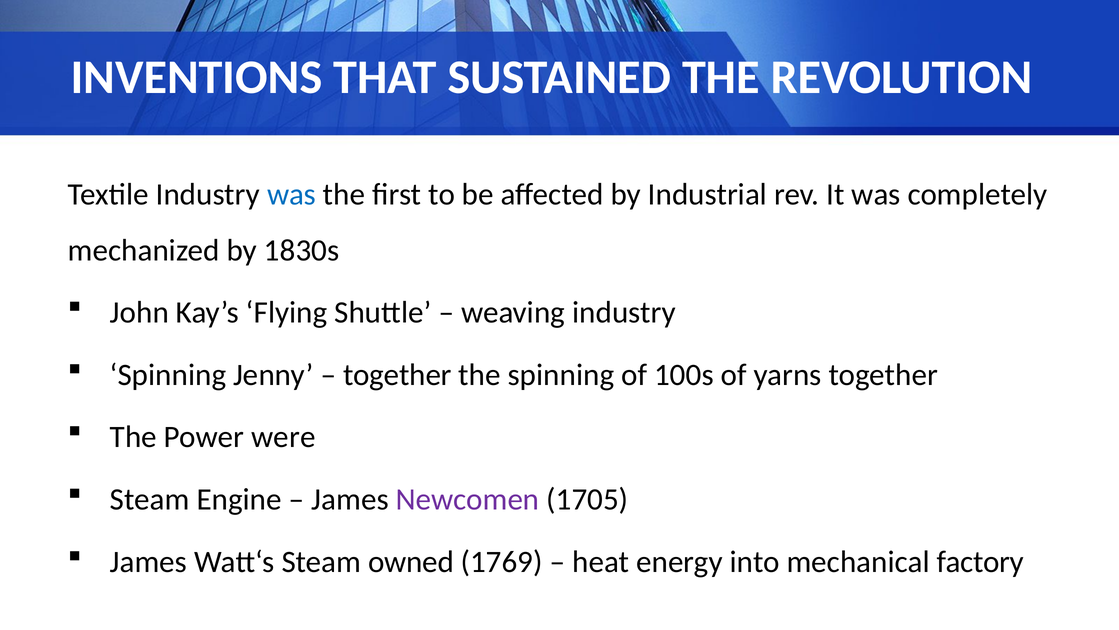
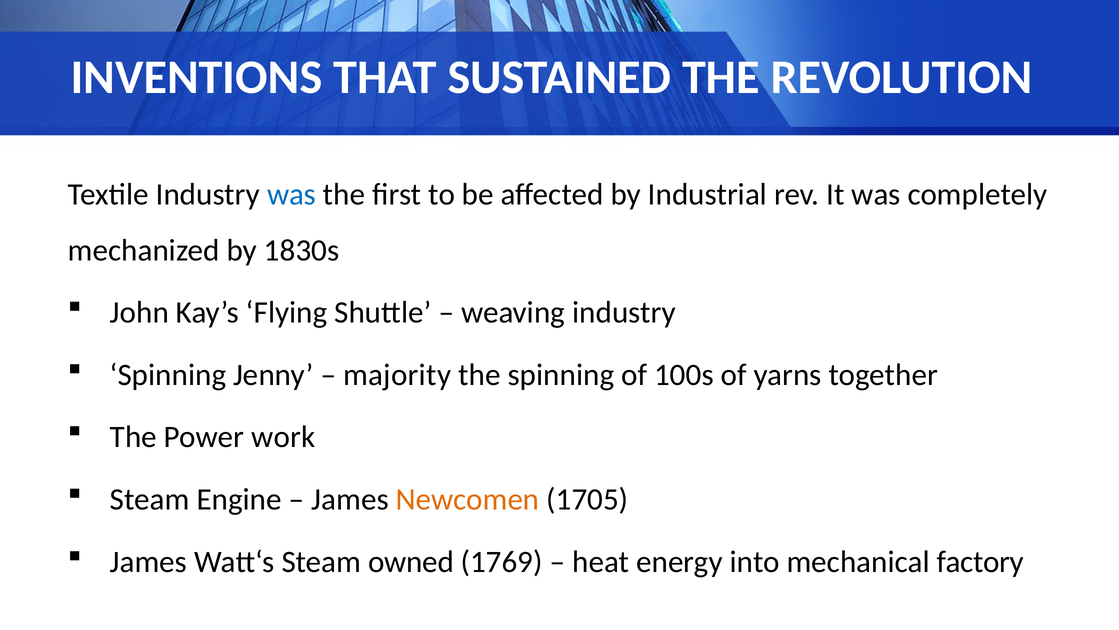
together at (397, 375): together -> majority
were: were -> work
Newcomen colour: purple -> orange
